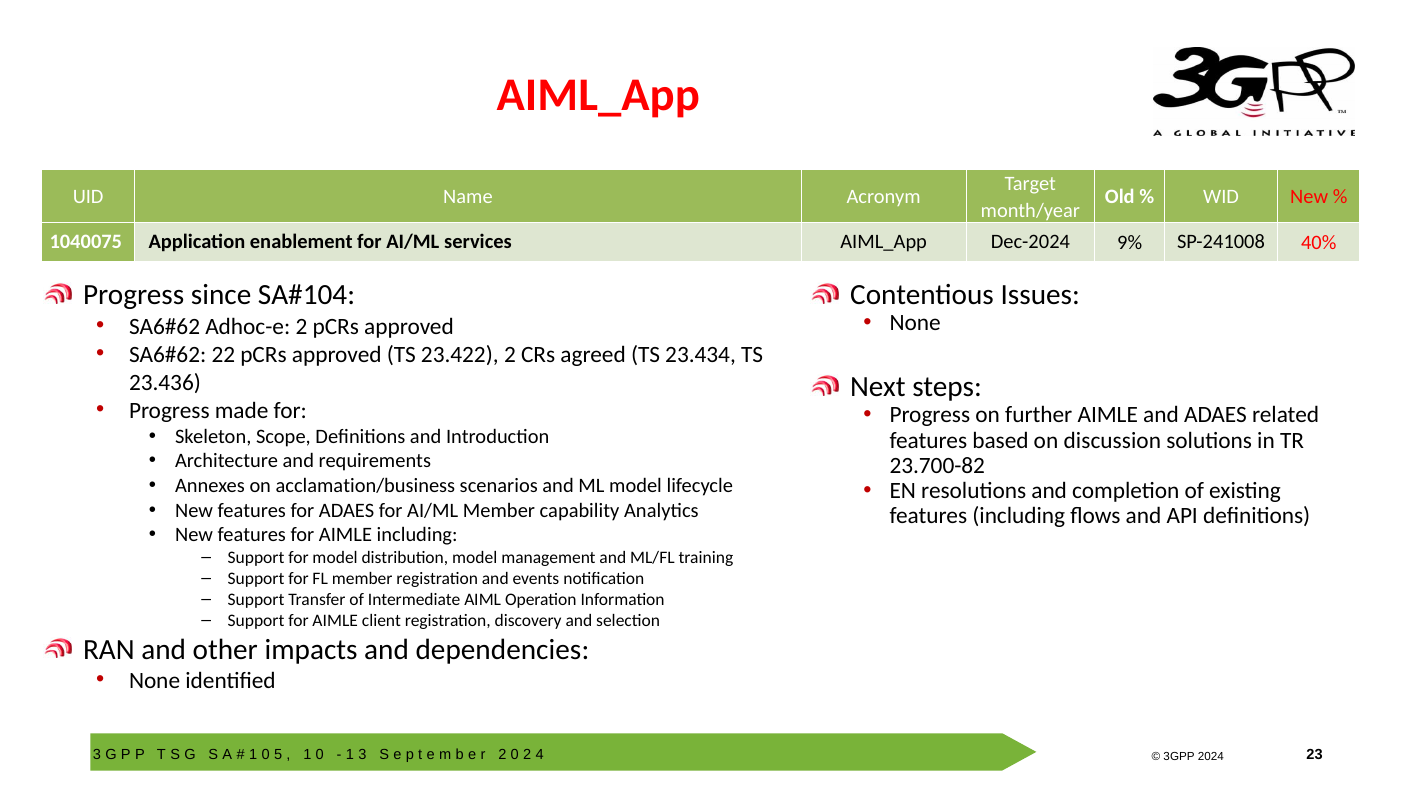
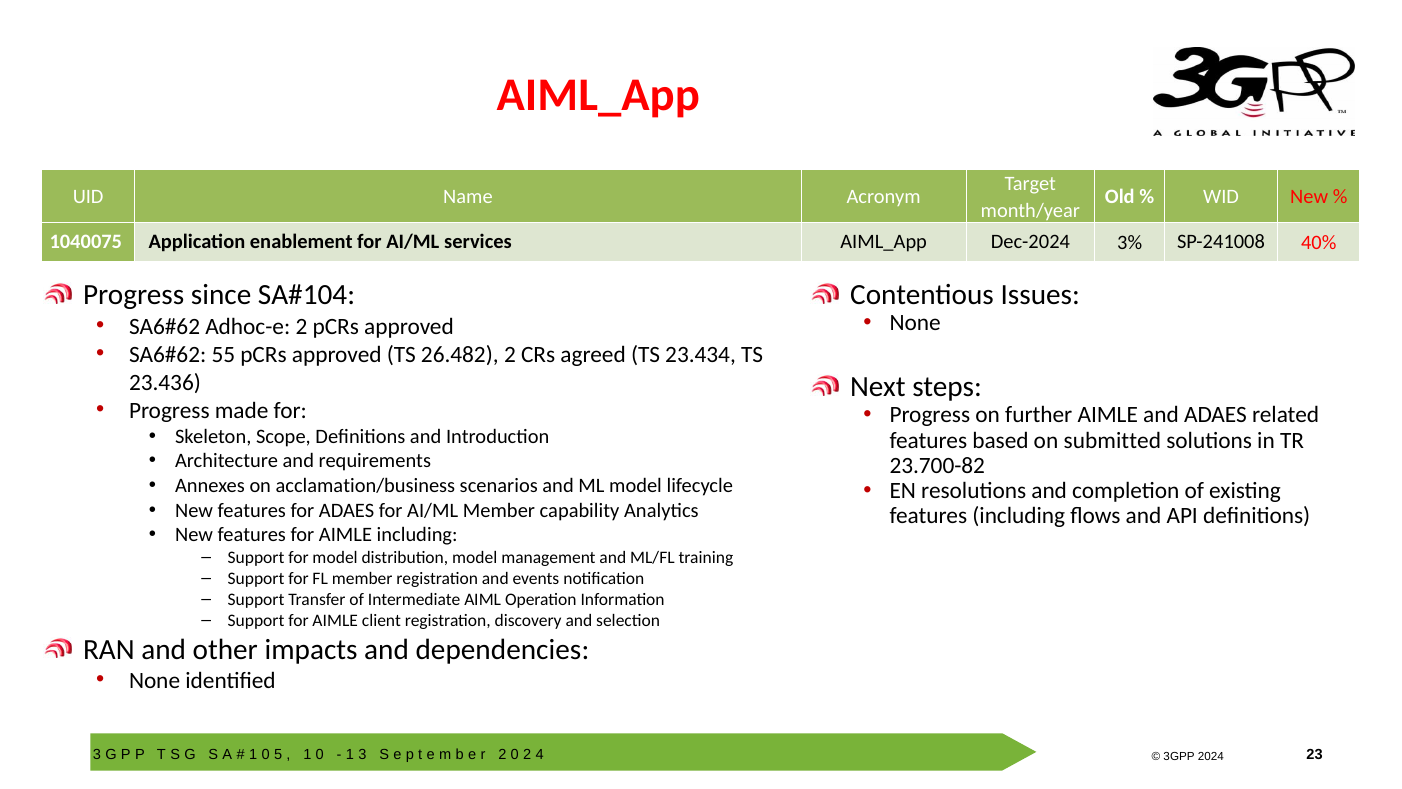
9%: 9% -> 3%
22: 22 -> 55
23.422: 23.422 -> 26.482
discussion: discussion -> submitted
